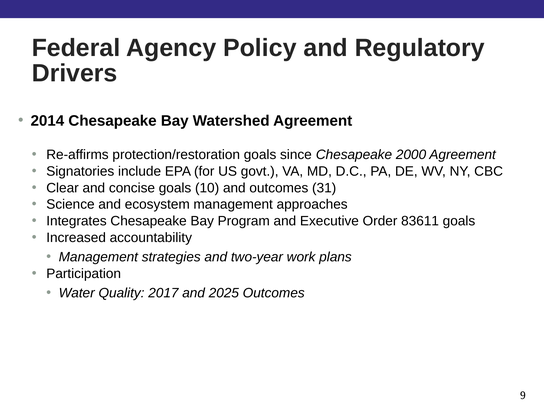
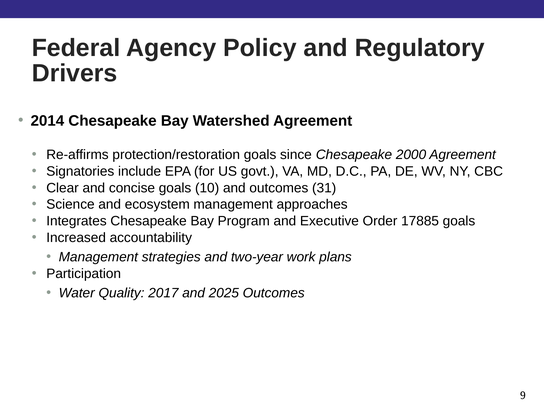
83611: 83611 -> 17885
